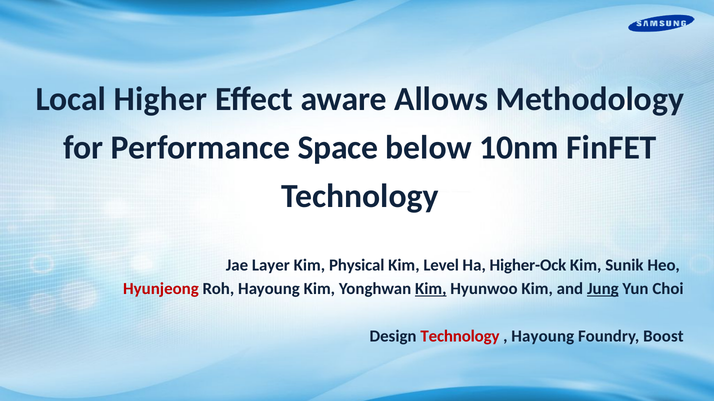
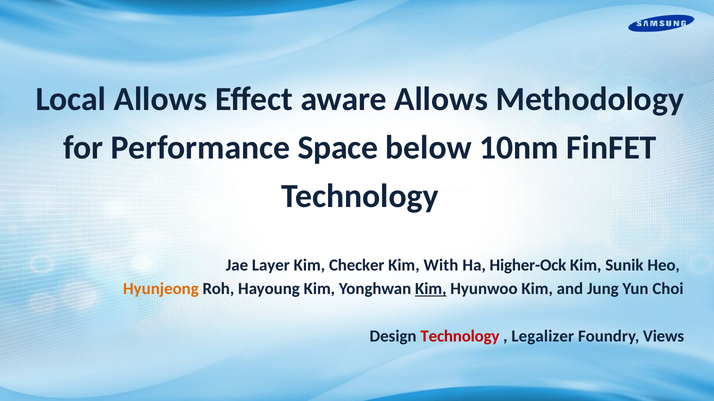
Local Higher: Higher -> Allows
Physical: Physical -> Checker
Level: Level -> With
Hyunjeong colour: red -> orange
Jung underline: present -> none
Hayoung at (543, 337): Hayoung -> Legalizer
Boost: Boost -> Views
